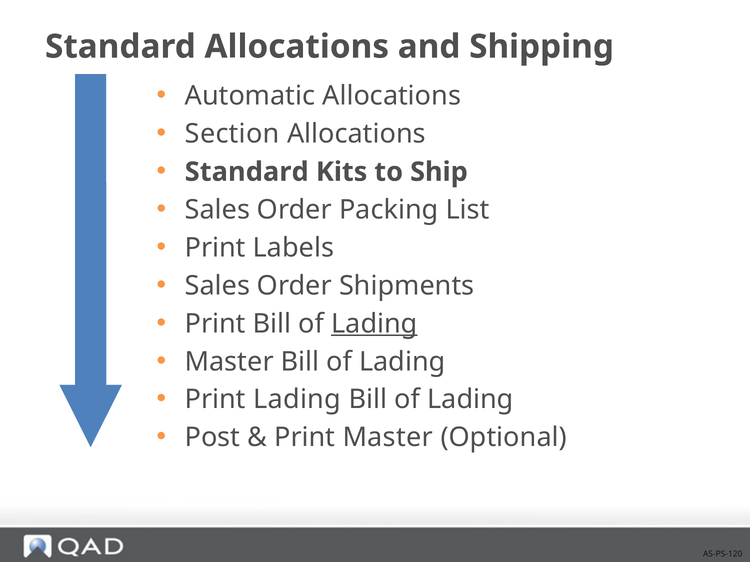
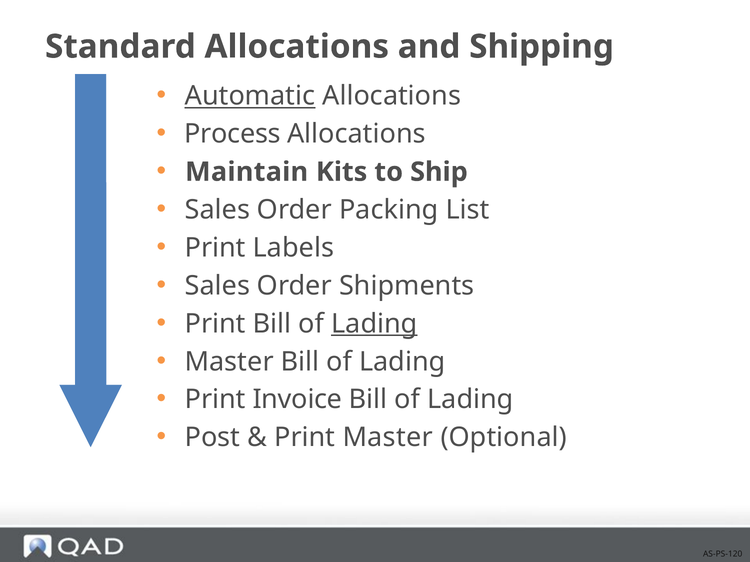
Automatic underline: none -> present
Section: Section -> Process
Standard at (247, 172): Standard -> Maintain
Print Lading: Lading -> Invoice
